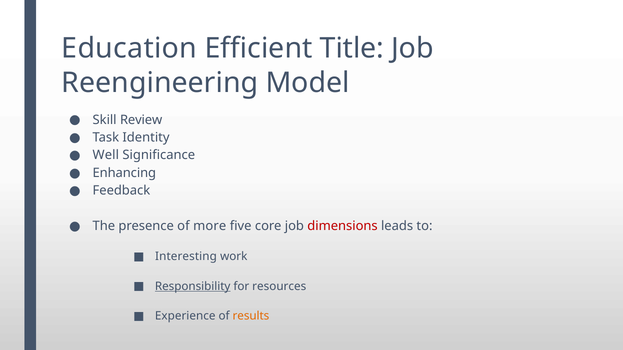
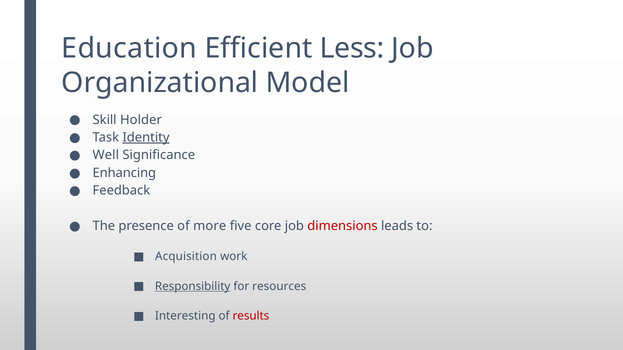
Title: Title -> Less
Reengineering: Reengineering -> Organizational
Review: Review -> Holder
Identity underline: none -> present
Interesting: Interesting -> Acquisition
Experience: Experience -> Interesting
results colour: orange -> red
